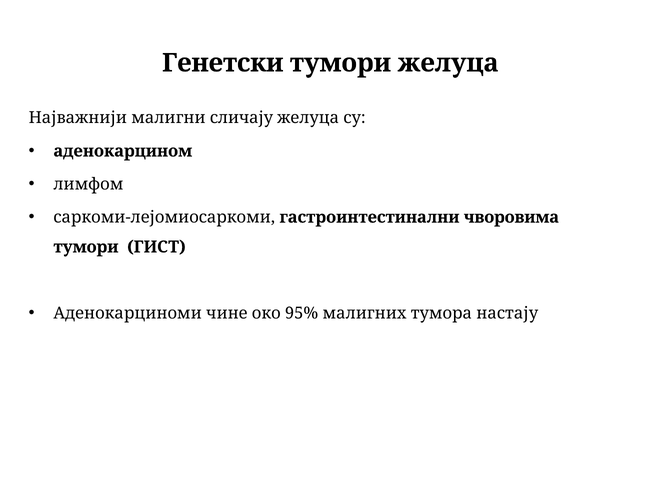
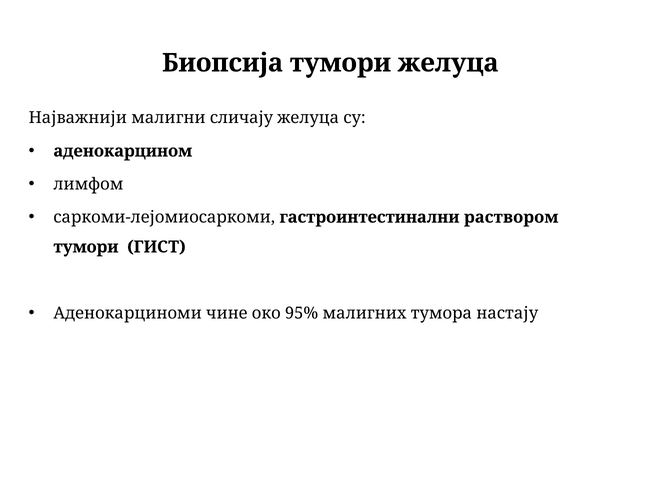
Генетски: Генетски -> Биопсија
чворовима: чворовима -> раствором
